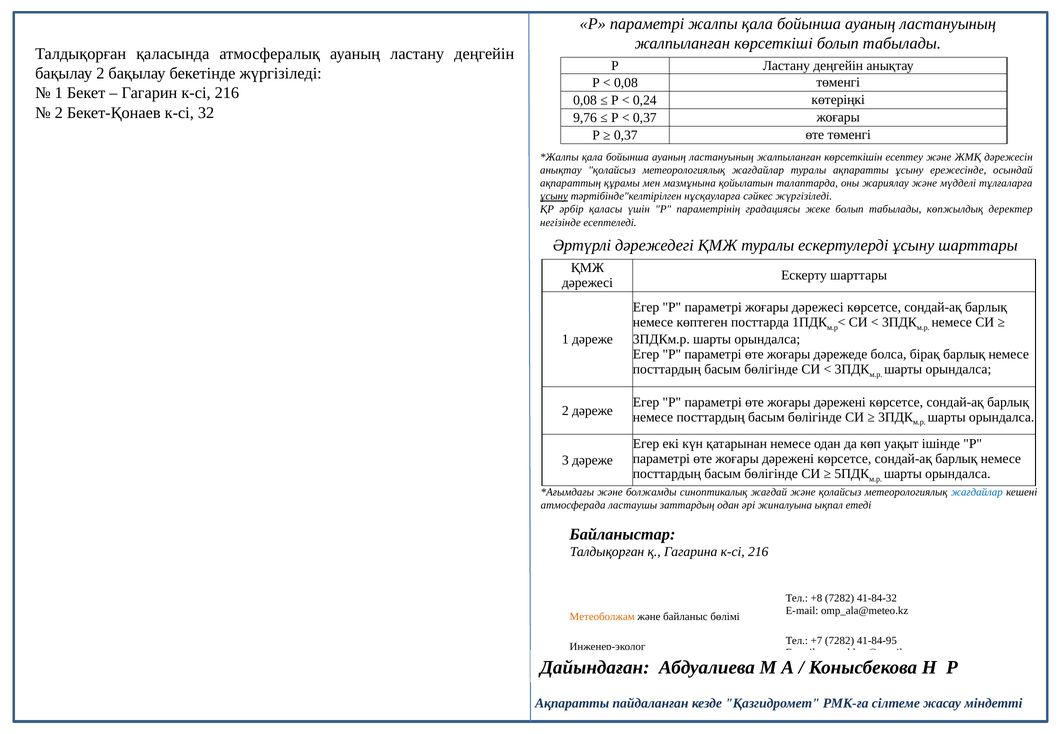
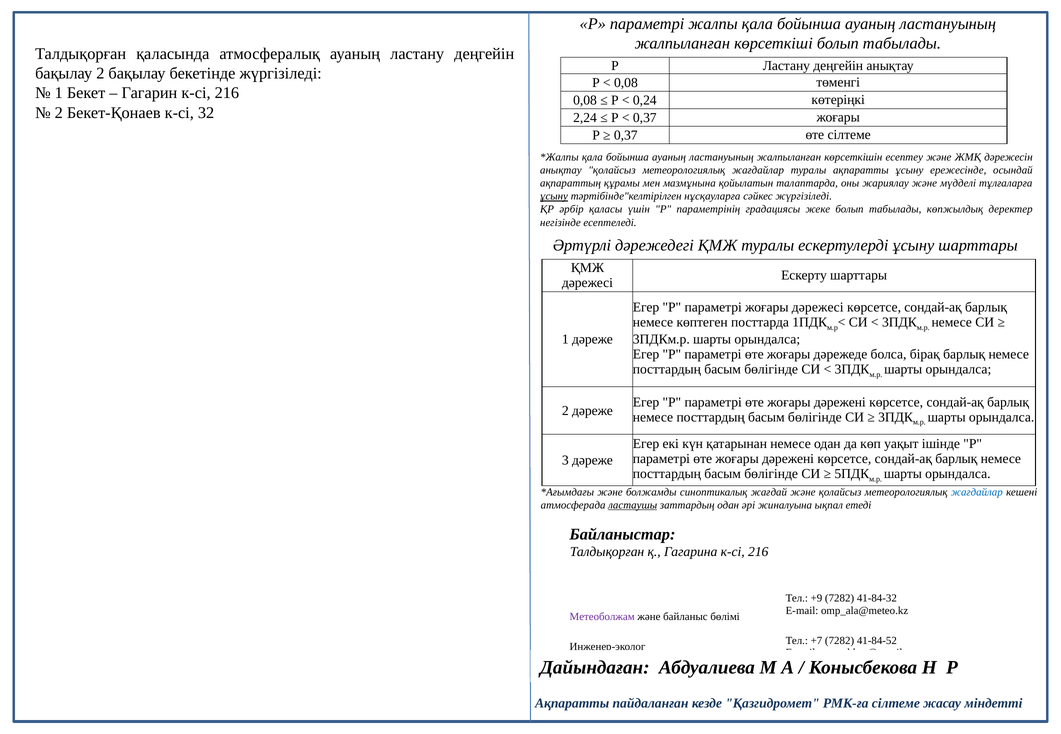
9,76: 9,76 -> 2,24
өте төменгі: төменгі -> сілтеме
ластаушы underline: none -> present
+8: +8 -> +9
Метеоболжам colour: orange -> purple
41-84-95: 41-84-95 -> 41-84-52
